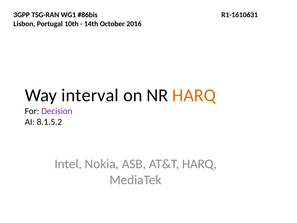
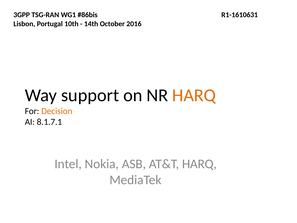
interval: interval -> support
Decision colour: purple -> orange
8.1.5.2: 8.1.5.2 -> 8.1.7.1
